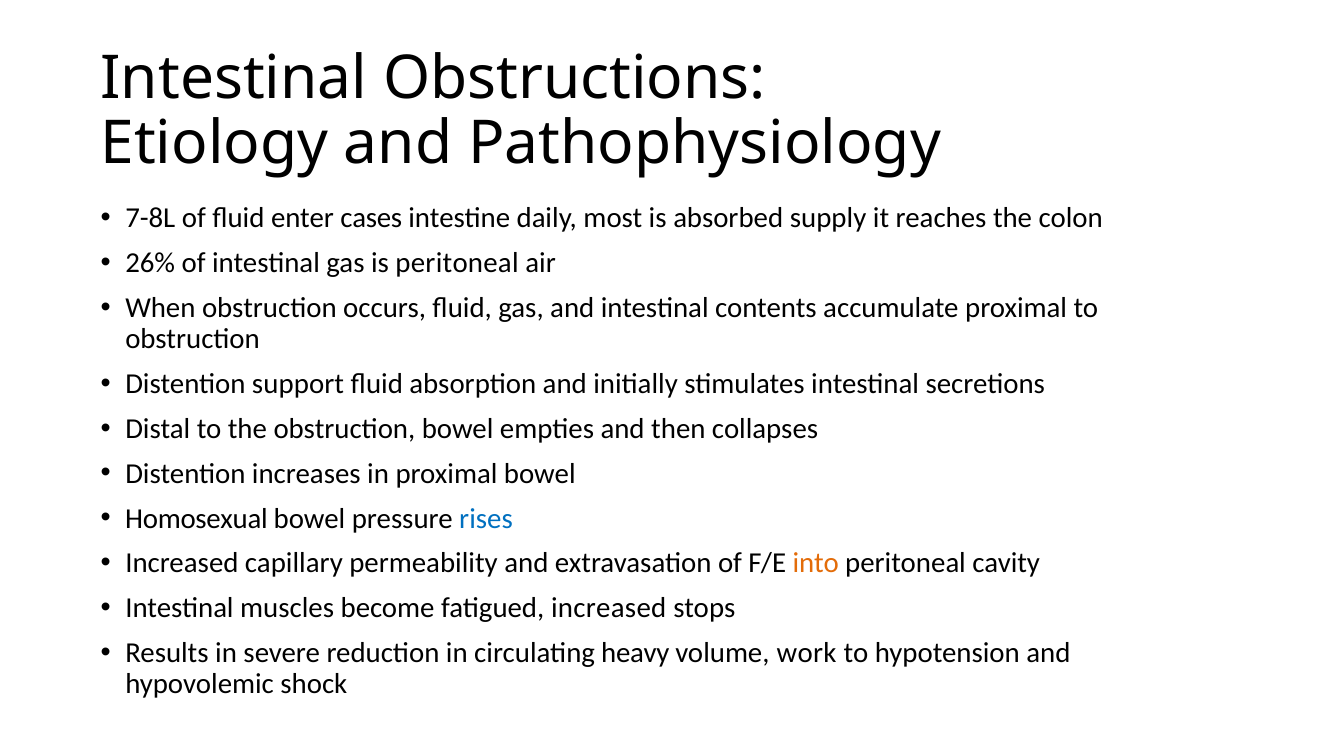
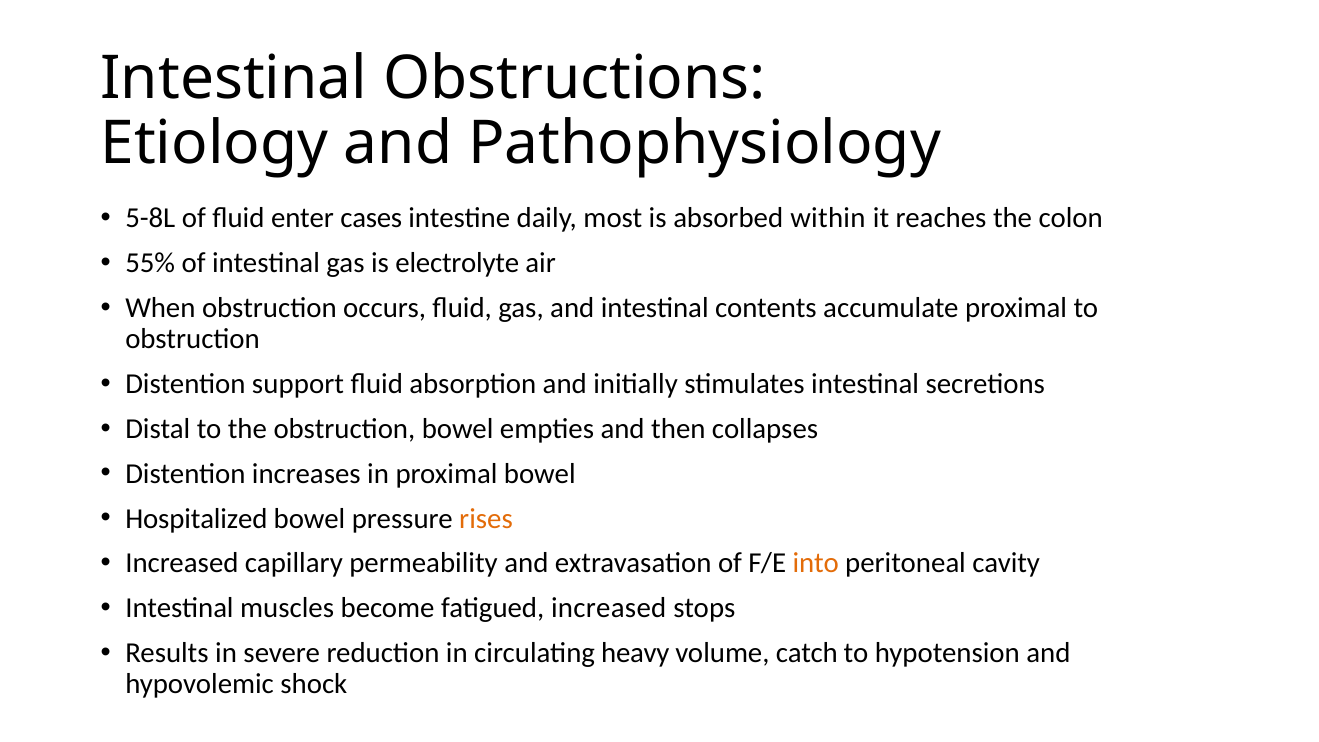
7-8L: 7-8L -> 5-8L
supply: supply -> within
26%: 26% -> 55%
is peritoneal: peritoneal -> electrolyte
Homosexual: Homosexual -> Hospitalized
rises colour: blue -> orange
work: work -> catch
